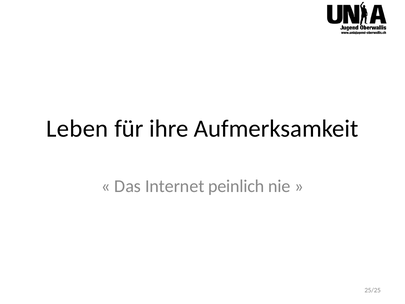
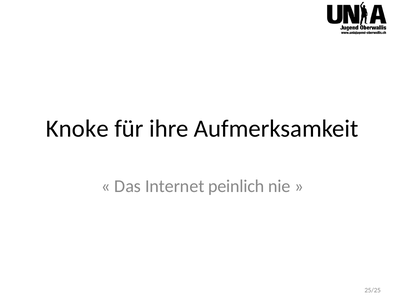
Leben: Leben -> Knoke
